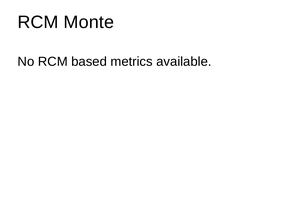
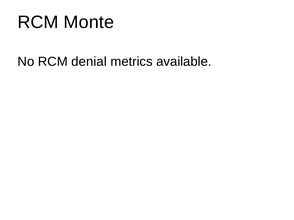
based: based -> denial
